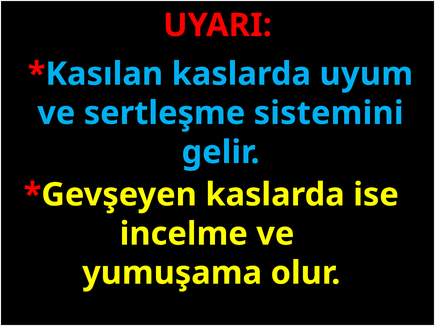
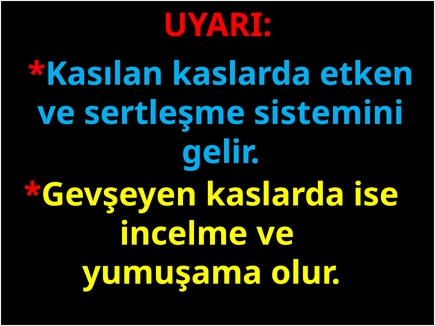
uyum: uyum -> etken
